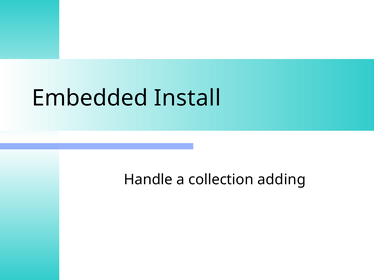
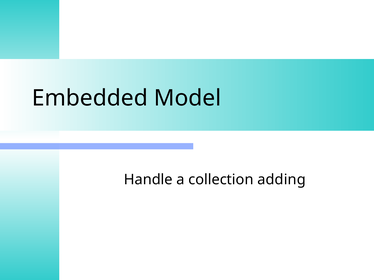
Install: Install -> Model
